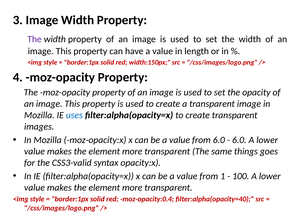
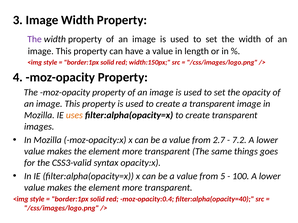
uses colour: blue -> orange
from 6.0: 6.0 -> 2.7
6.0 at (239, 140): 6.0 -> 7.2
1: 1 -> 5
